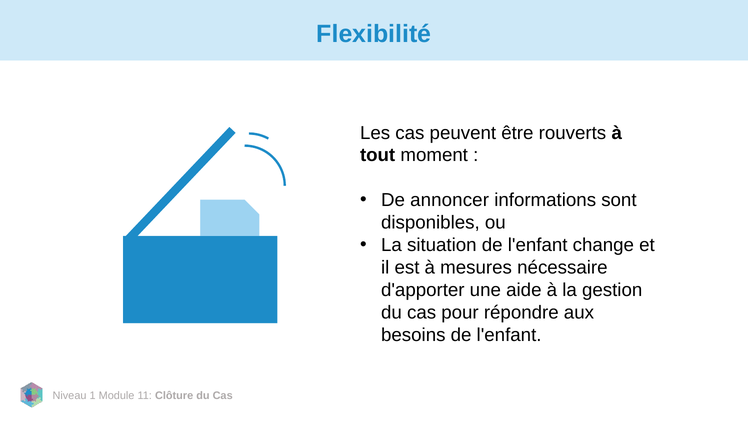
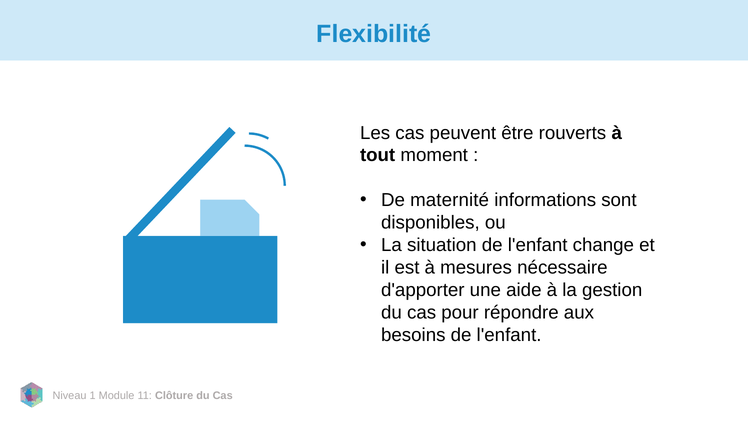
annoncer: annoncer -> maternité
